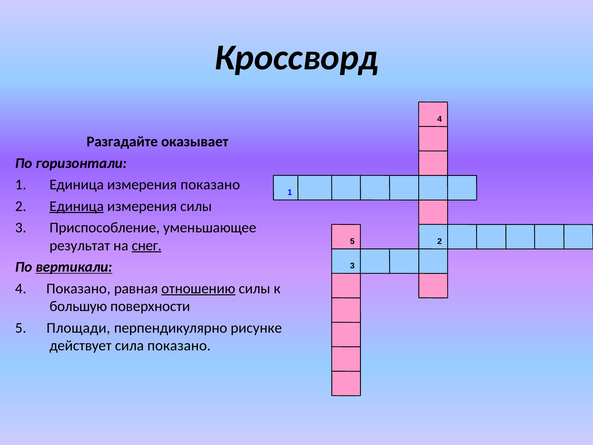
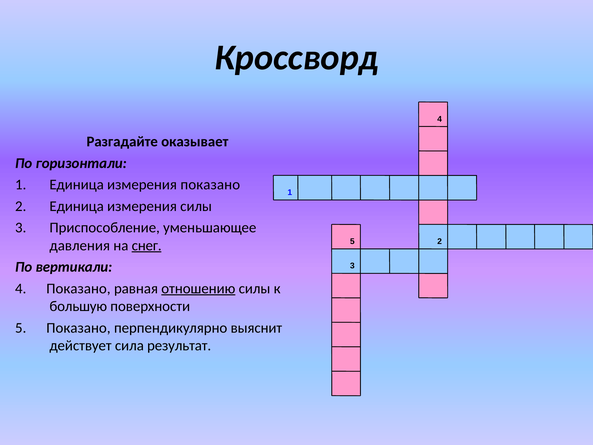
Единица at (77, 206) underline: present -> none
результат: результат -> давления
вертикали underline: present -> none
5 Площади: Площади -> Показано
рисунке: рисунке -> выяснит
сила показано: показано -> результат
